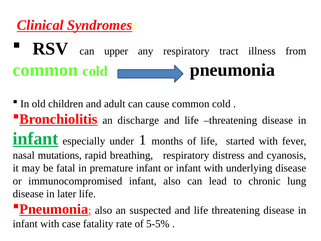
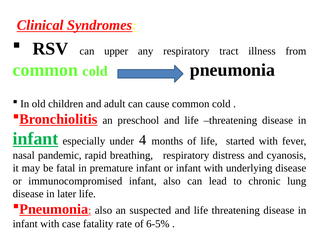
discharge: discharge -> preschool
1: 1 -> 4
mutations: mutations -> pandemic
5-5%: 5-5% -> 6-5%
